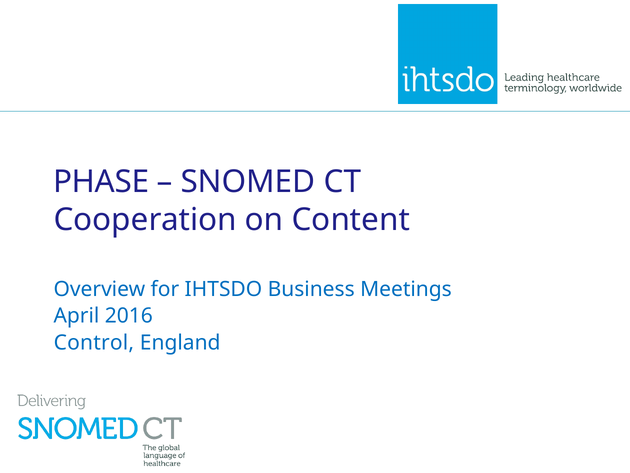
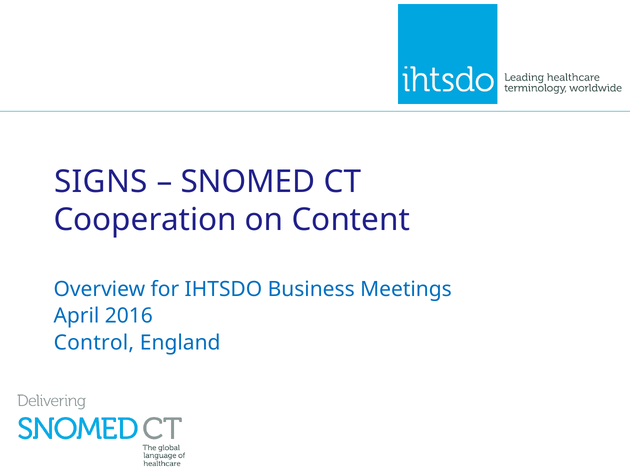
PHASE: PHASE -> SIGNS
